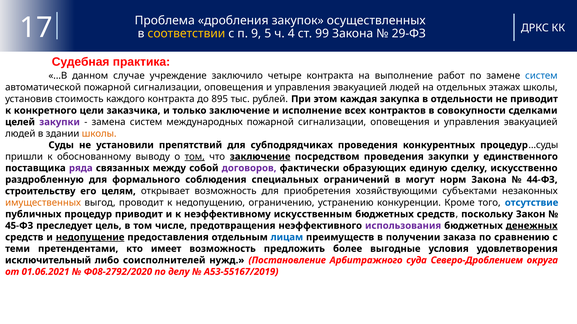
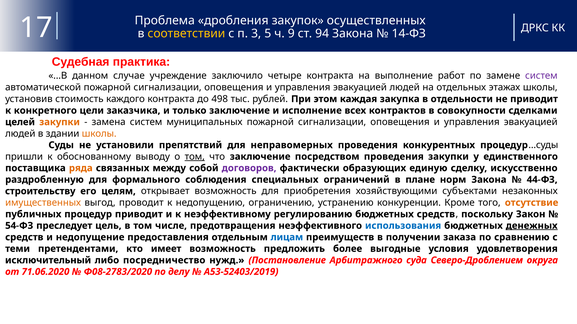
9: 9 -> 3
4: 4 -> 9
99: 99 -> 94
29-ФЗ: 29-ФЗ -> 14-ФЗ
систем at (541, 76) colour: blue -> purple
895: 895 -> 498
закупки at (60, 122) colour: purple -> orange
международных: международных -> муниципальных
субподрядчиках: субподрядчиках -> неправомерных
заключение at (260, 157) underline: present -> none
ряда colour: purple -> orange
могут: могут -> плане
отсутствие colour: blue -> orange
искусственным: искусственным -> регулированию
45-ФЗ: 45-ФЗ -> 54-ФЗ
использования colour: purple -> blue
недопущение underline: present -> none
соисполнителей: соисполнителей -> посредничество
01.06.2021: 01.06.2021 -> 71.06.2020
Ф08-2792/2020: Ф08-2792/2020 -> Ф08-2783/2020
А53-55167/2019: А53-55167/2019 -> А53-52403/2019
